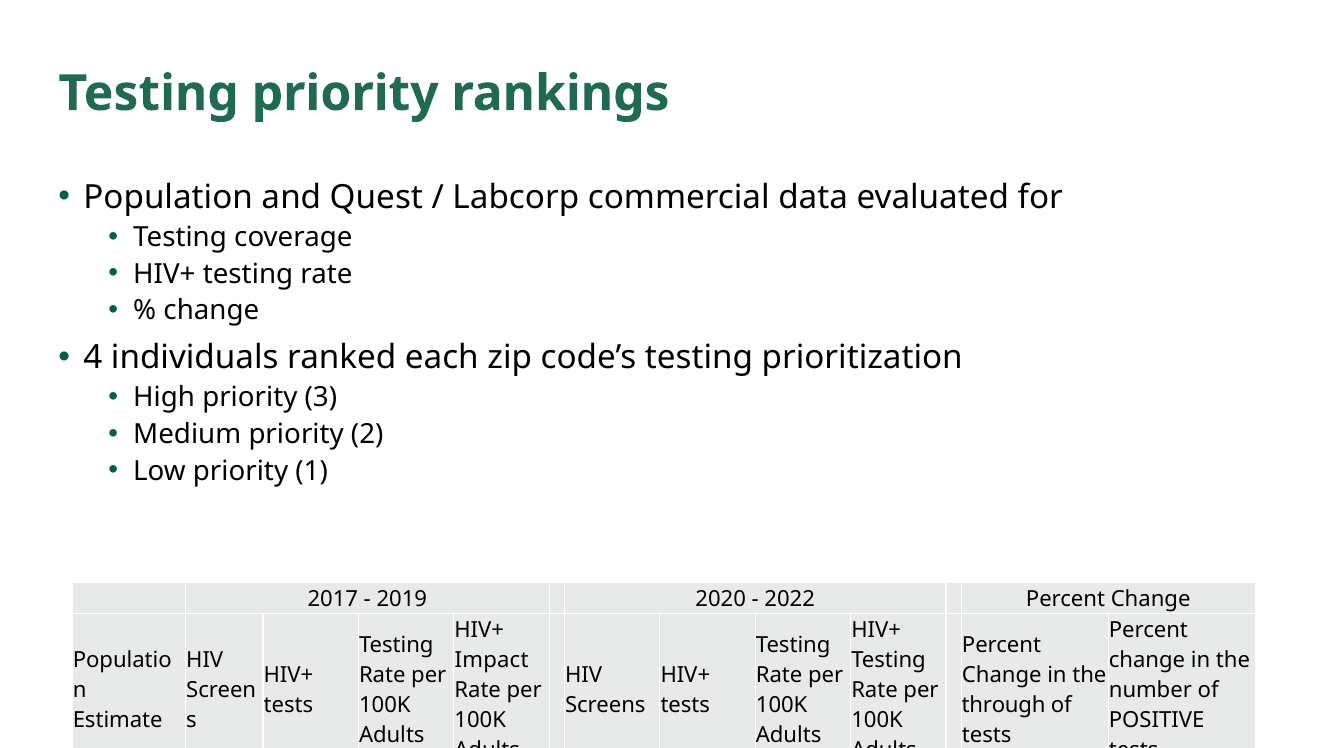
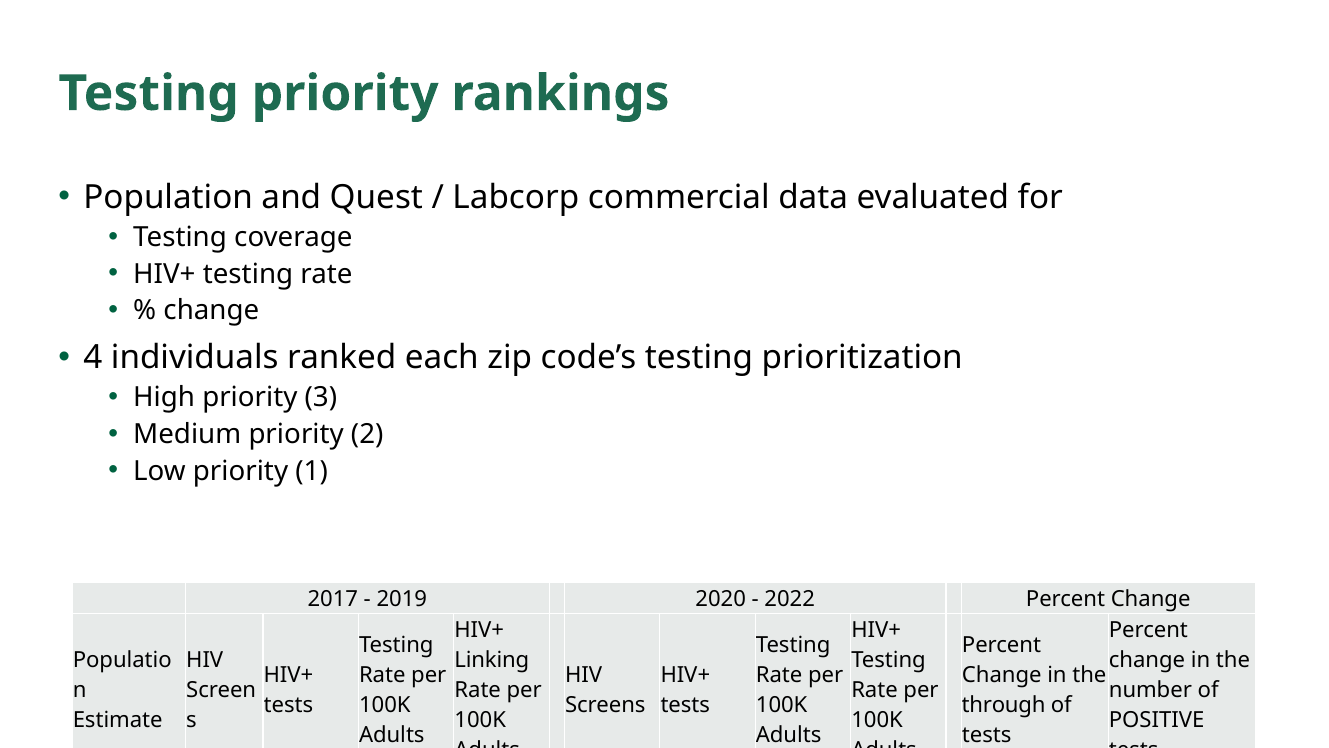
Impact: Impact -> Linking
